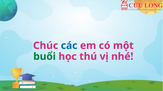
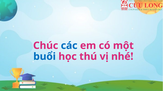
buổi colour: green -> blue
